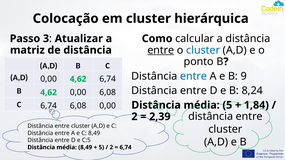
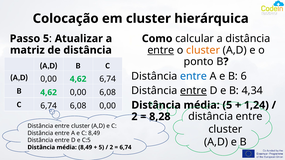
Passo 3: 3 -> 5
cluster at (203, 50) colour: blue -> orange
9: 9 -> 6
entre at (194, 91) underline: none -> present
8,24: 8,24 -> 4,34
1,84: 1,84 -> 1,24
2,39: 2,39 -> 8,28
